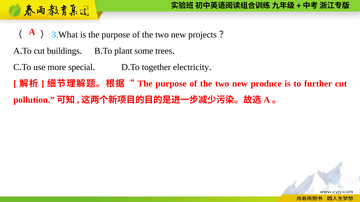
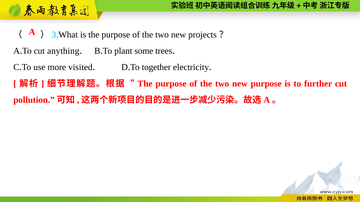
buildings: buildings -> anything
special: special -> visited
new produce: produce -> purpose
